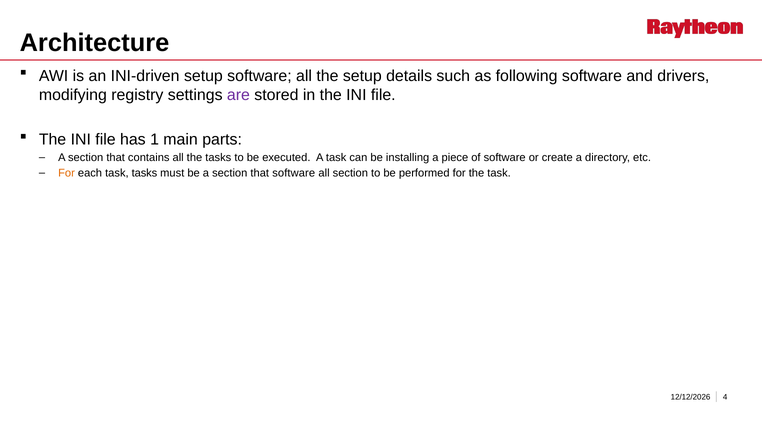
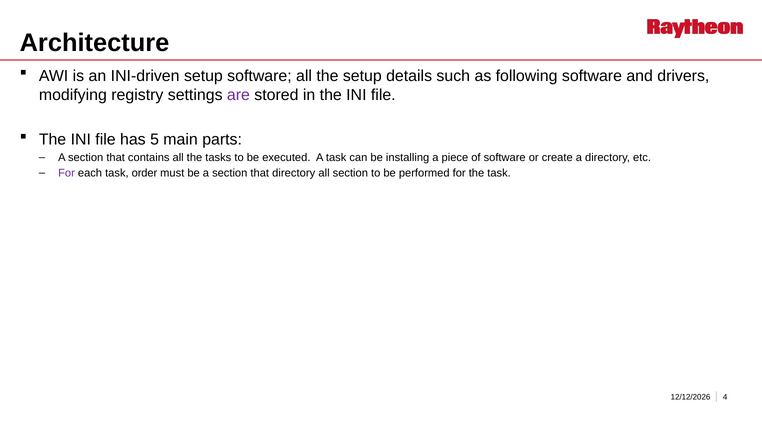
1: 1 -> 5
For at (67, 173) colour: orange -> purple
task tasks: tasks -> order
that software: software -> directory
